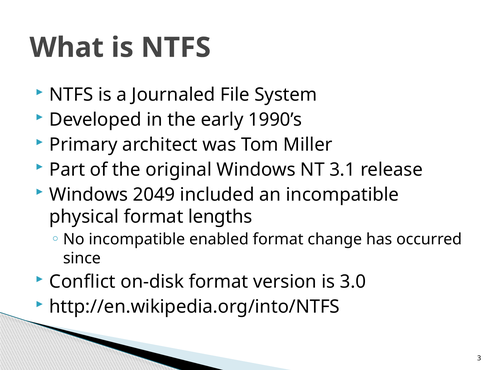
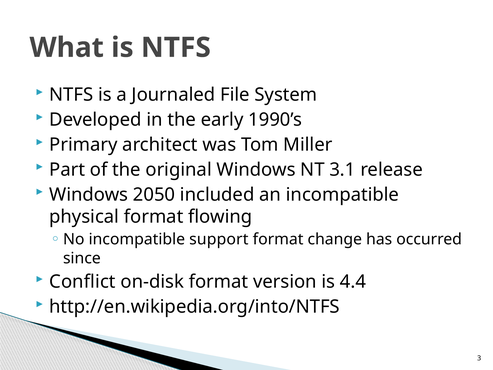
2049: 2049 -> 2050
lengths: lengths -> flowing
enabled: enabled -> support
3.0: 3.0 -> 4.4
